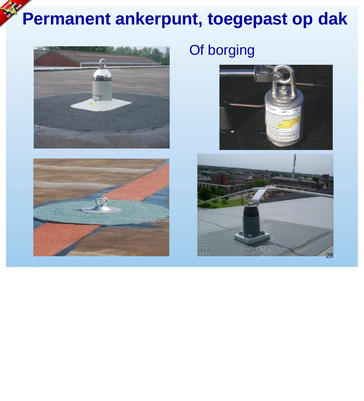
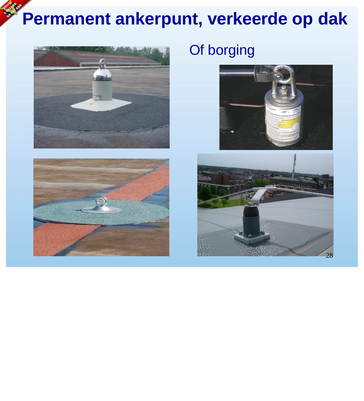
toegepast: toegepast -> verkeerde
